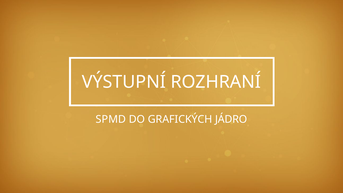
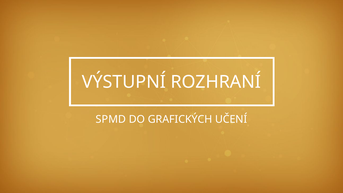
JÁDRO: JÁDRO -> UČENÍ
